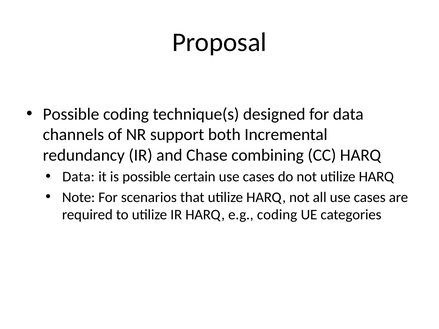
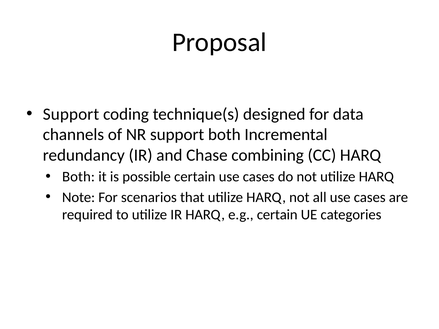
Possible at (71, 114): Possible -> Support
Data at (78, 177): Data -> Both
e.g coding: coding -> certain
